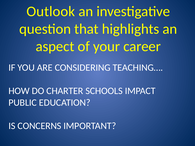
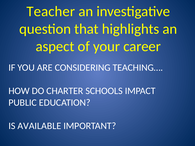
Outlook: Outlook -> Teacher
CONCERNS: CONCERNS -> AVAILABLE
